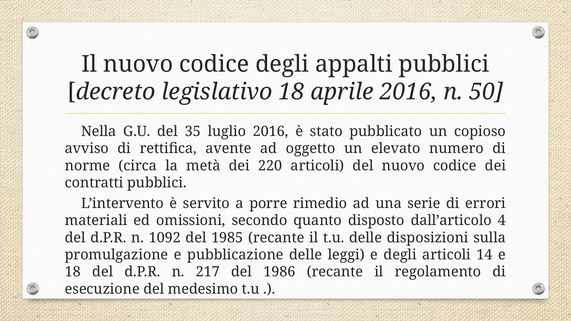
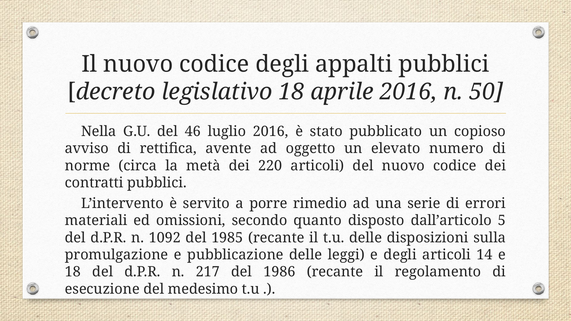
35: 35 -> 46
4: 4 -> 5
